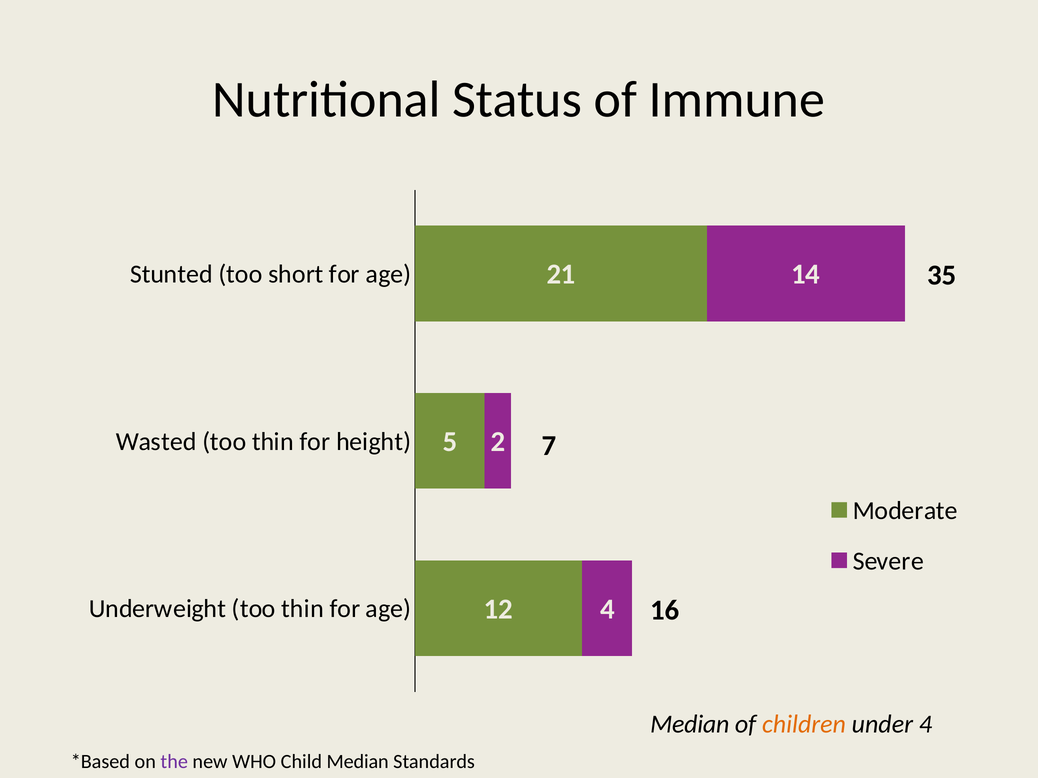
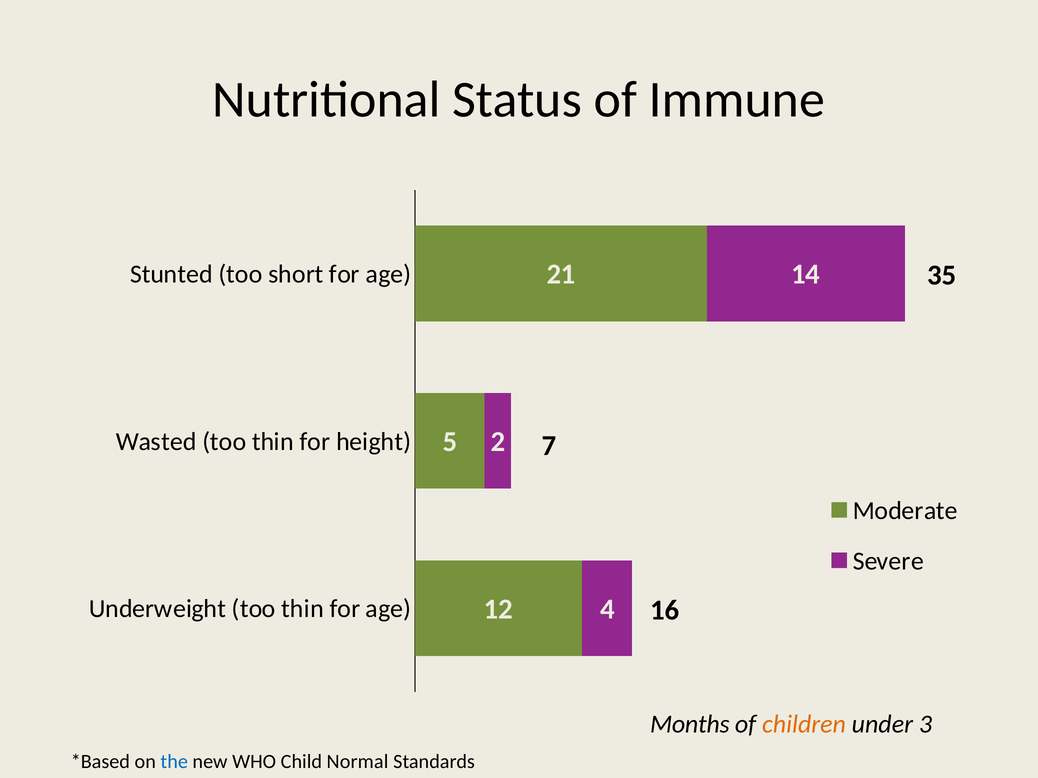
Median at (690, 724): Median -> Months
under 4: 4 -> 3
the colour: purple -> blue
Child Median: Median -> Normal
